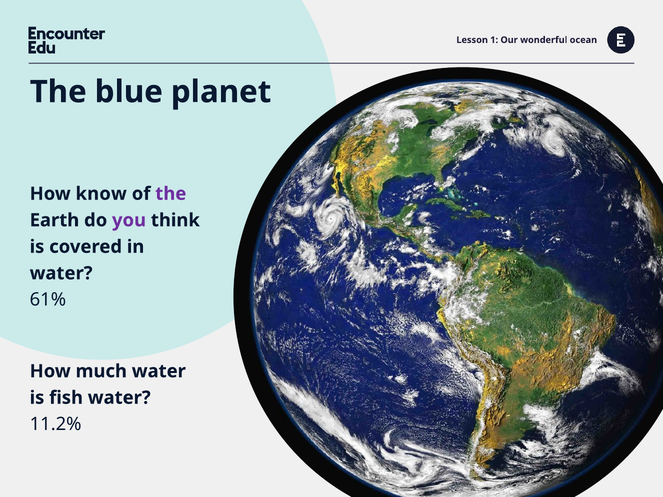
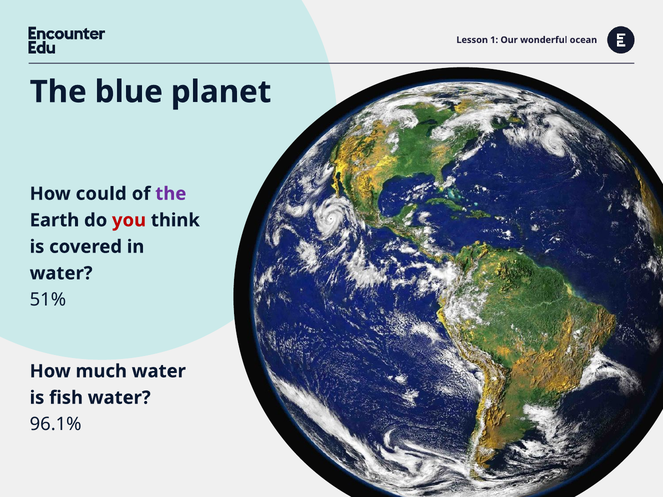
know: know -> could
you colour: purple -> red
61%: 61% -> 51%
11.2%: 11.2% -> 96.1%
